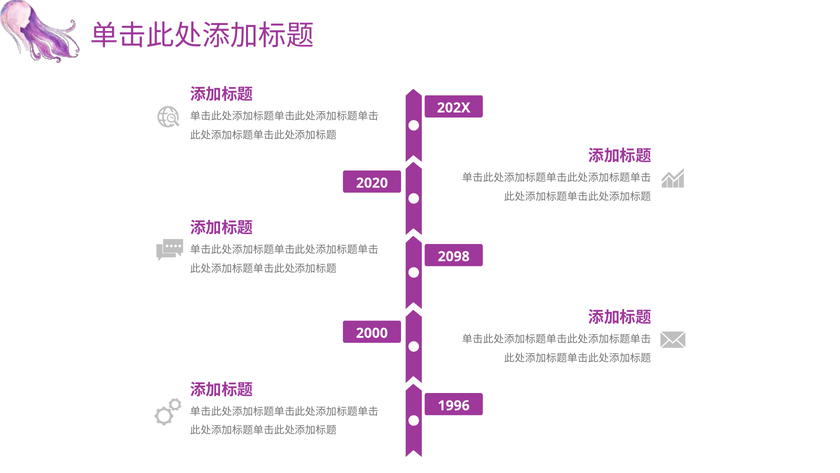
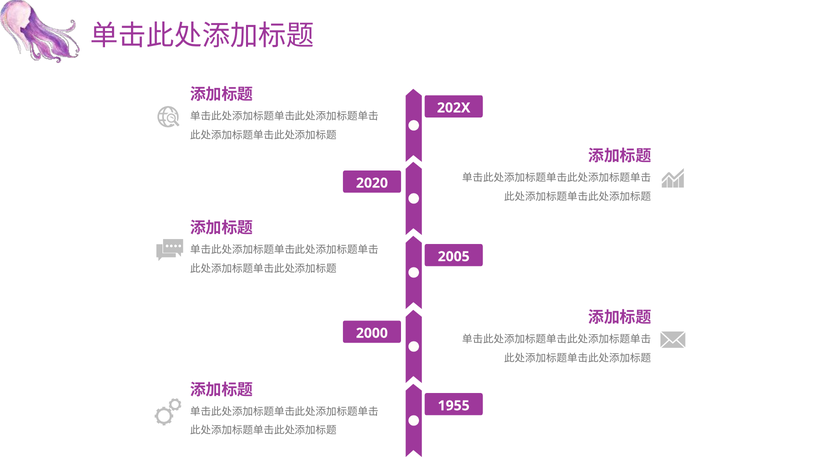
2098: 2098 -> 2005
1996: 1996 -> 1955
